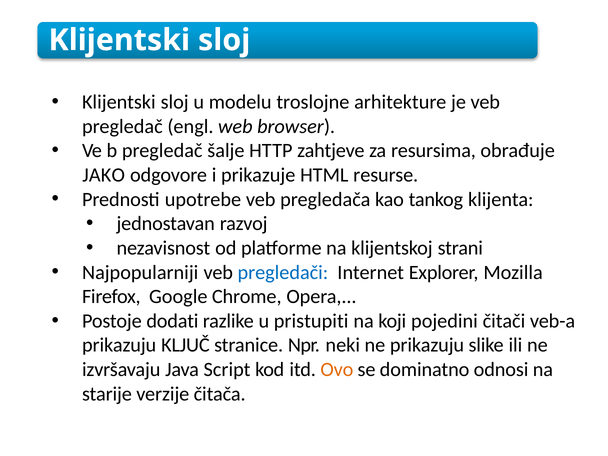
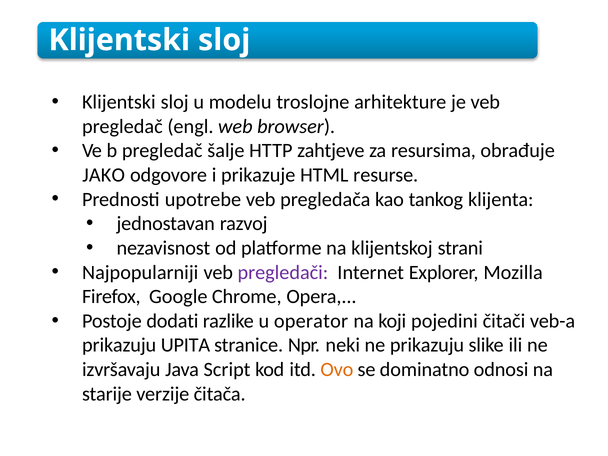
pregledači colour: blue -> purple
pristupiti: pristupiti -> operator
KLJUČ: KLJUČ -> UPITA
